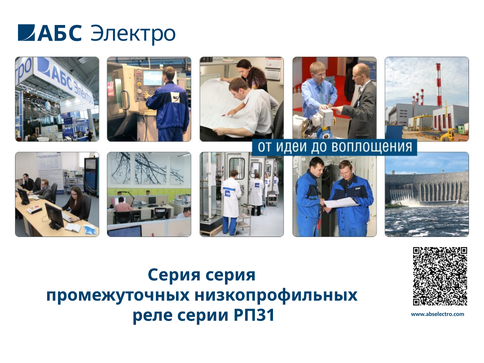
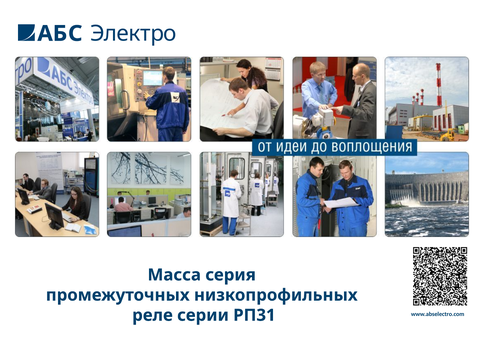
Серия at (174, 275): Серия -> Масса
